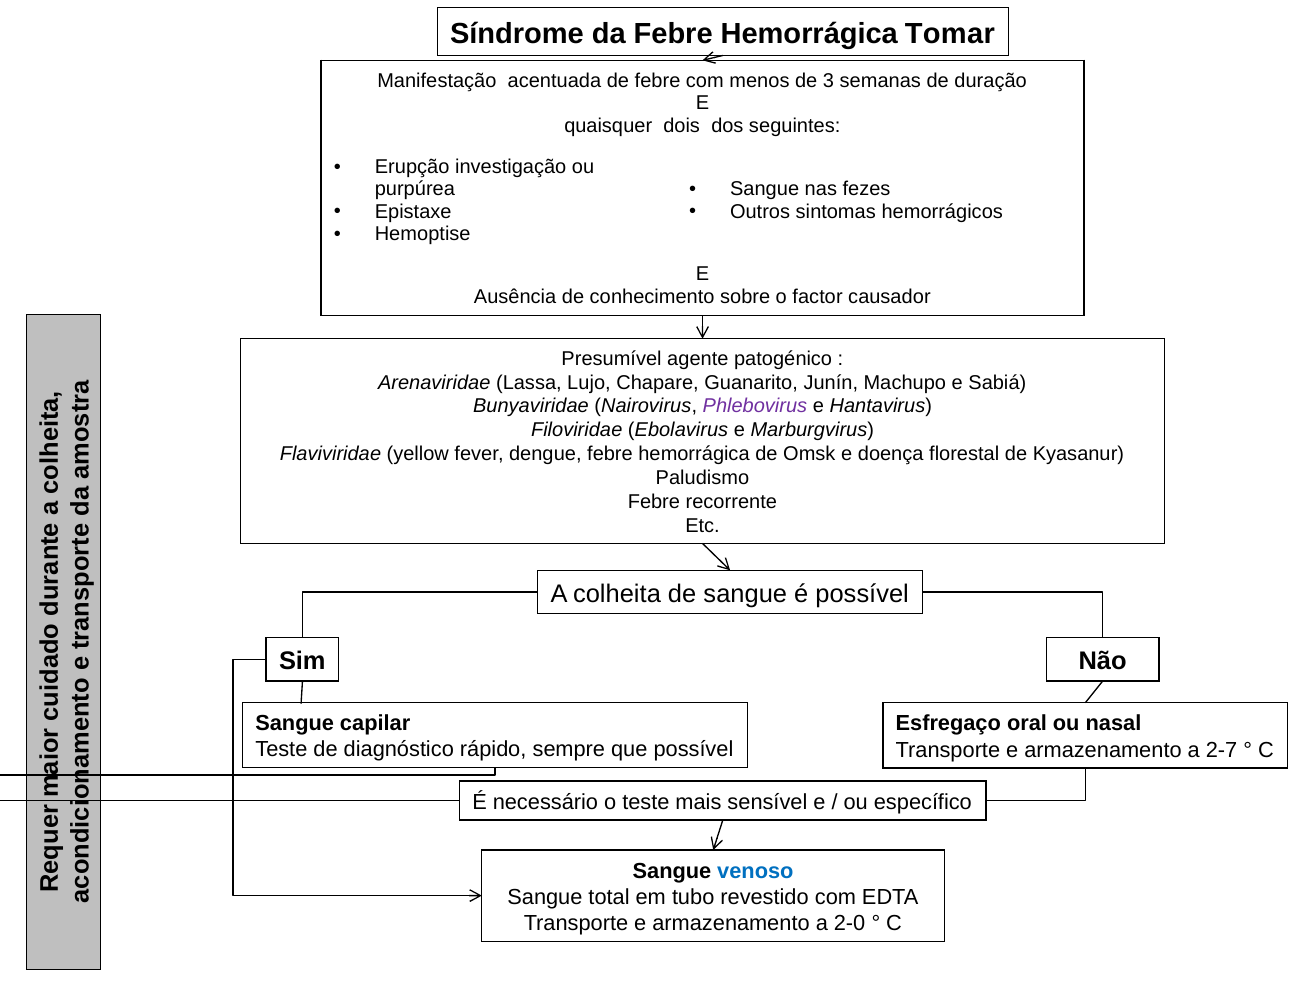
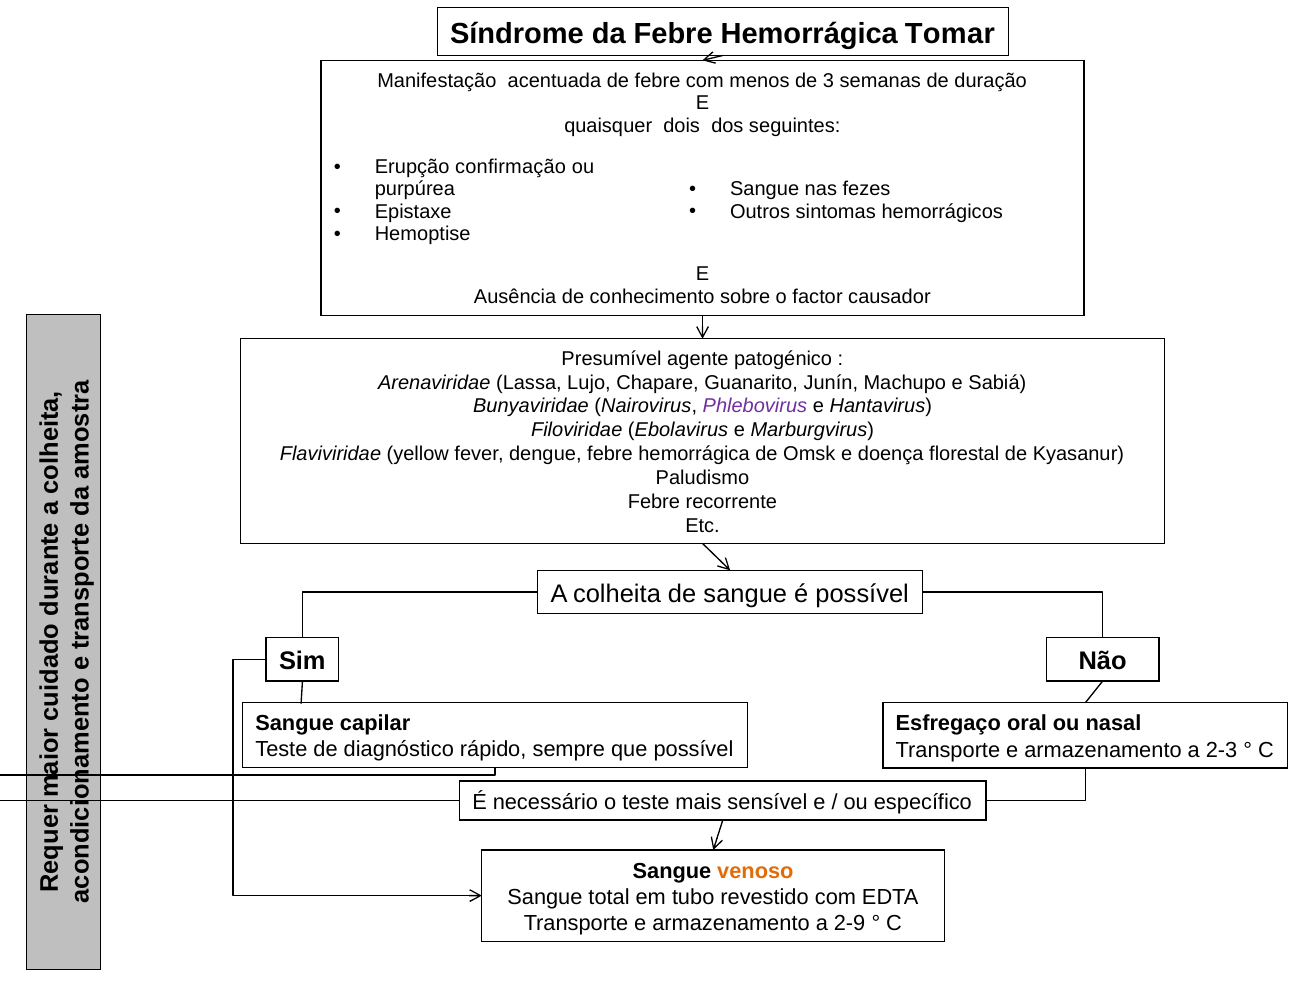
investigação: investigação -> confirmação
2-7: 2-7 -> 2-3
venoso colour: blue -> orange
2-0: 2-0 -> 2-9
